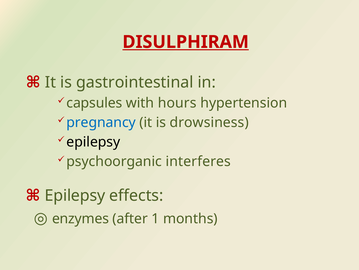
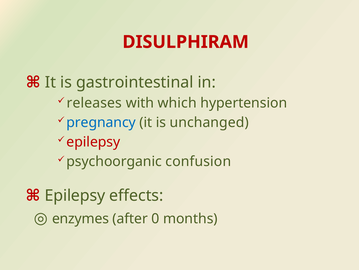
DISULPHIRAM underline: present -> none
capsules: capsules -> releases
hours: hours -> which
drowsiness: drowsiness -> unchanged
epilepsy at (93, 142) colour: black -> red
interferes: interferes -> confusion
1: 1 -> 0
